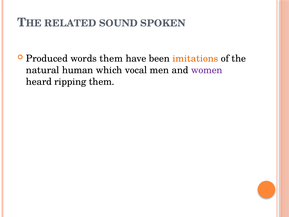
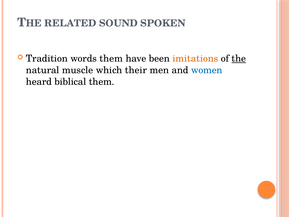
Produced: Produced -> Tradition
the underline: none -> present
human: human -> muscle
vocal: vocal -> their
women colour: purple -> blue
ripping: ripping -> biblical
